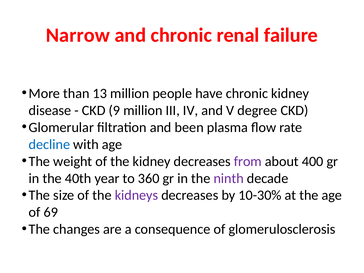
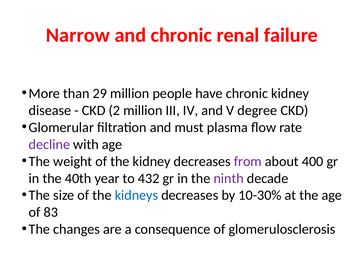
13: 13 -> 29
9: 9 -> 2
been: been -> must
decline colour: blue -> purple
360: 360 -> 432
kidneys colour: purple -> blue
69: 69 -> 83
